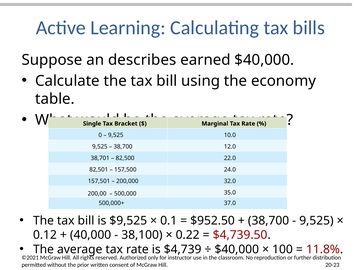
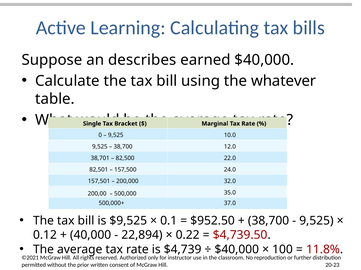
economy: economy -> whatever
38,100: 38,100 -> 22,894
